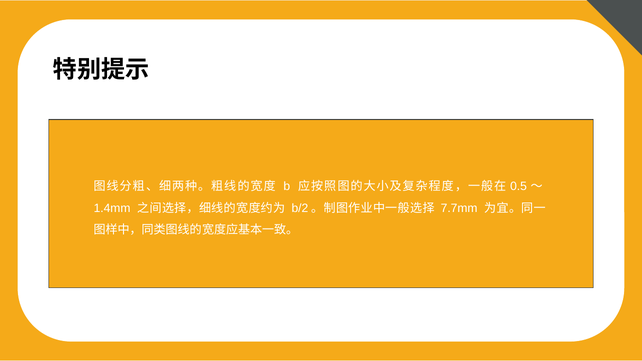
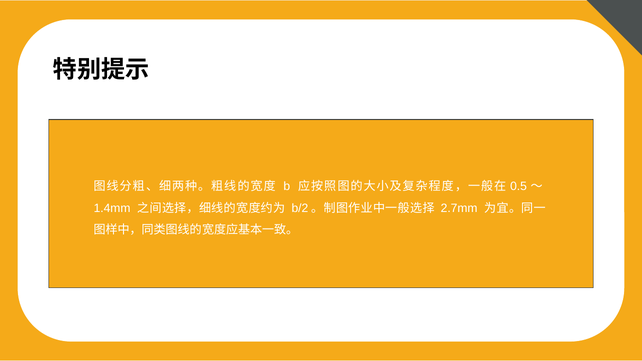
7.7mm: 7.7mm -> 2.7mm
